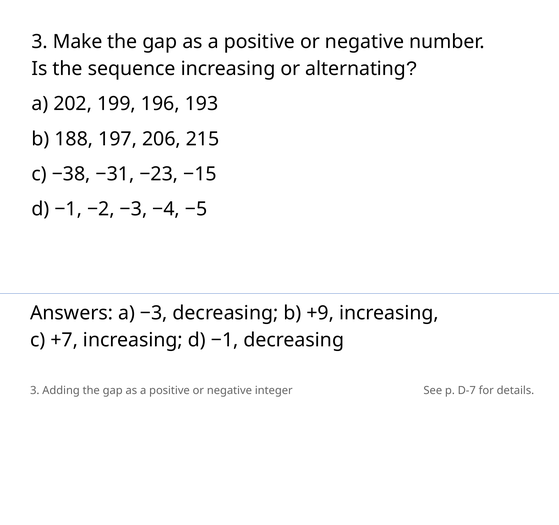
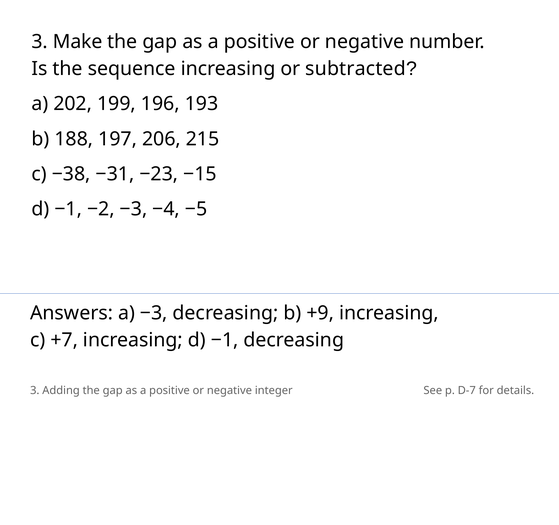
alternating: alternating -> subtracted
